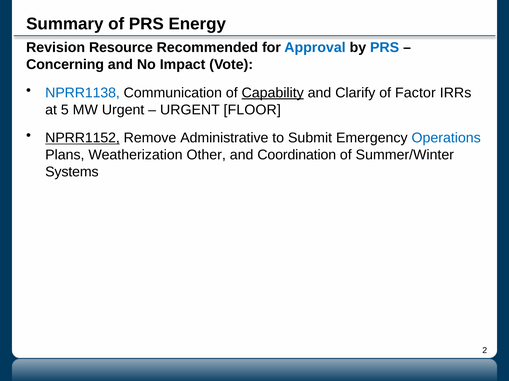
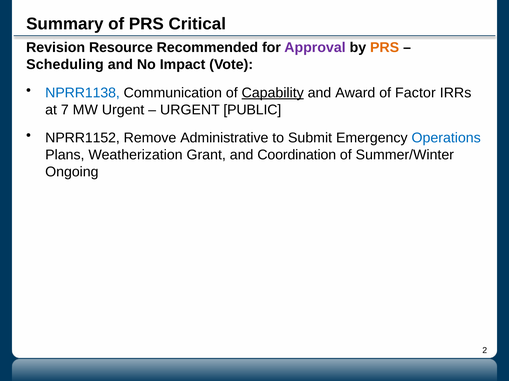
Energy: Energy -> Critical
Approval colour: blue -> purple
PRS at (385, 48) colour: blue -> orange
Concerning: Concerning -> Scheduling
Clarify: Clarify -> Award
5: 5 -> 7
FLOOR: FLOOR -> PUBLIC
NPRR1152 underline: present -> none
Other: Other -> Grant
Systems: Systems -> Ongoing
